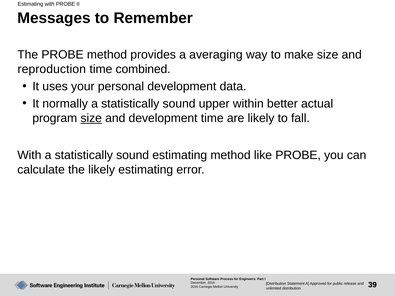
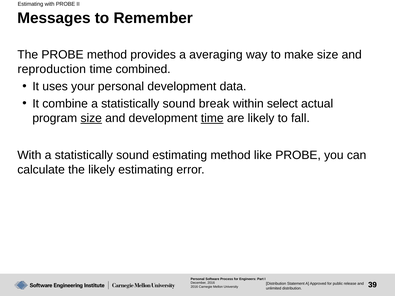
normally: normally -> combine
upper: upper -> break
better: better -> select
time at (212, 118) underline: none -> present
